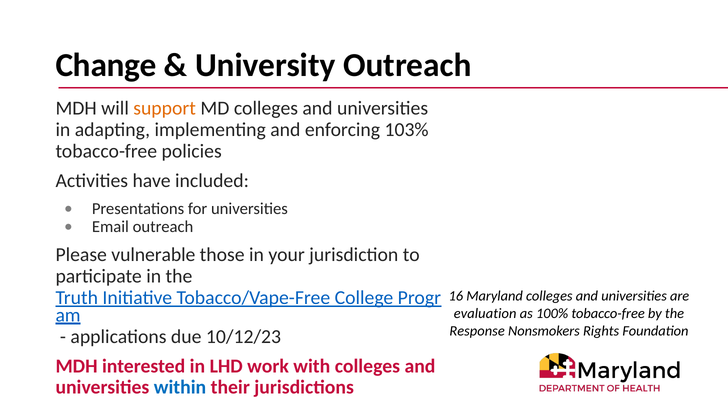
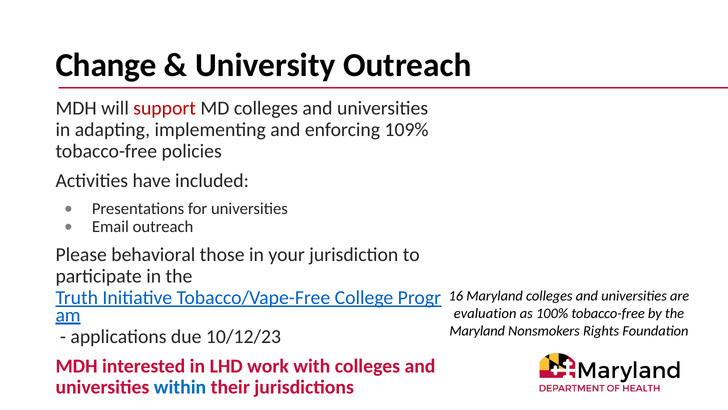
support colour: orange -> red
103%: 103% -> 109%
vulnerable: vulnerable -> behavioral
Response at (477, 330): Response -> Maryland
